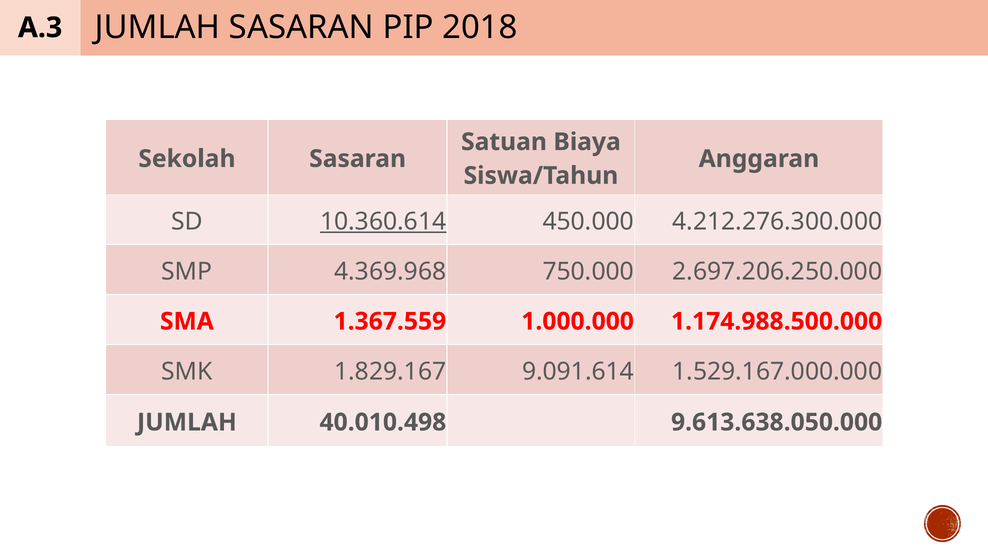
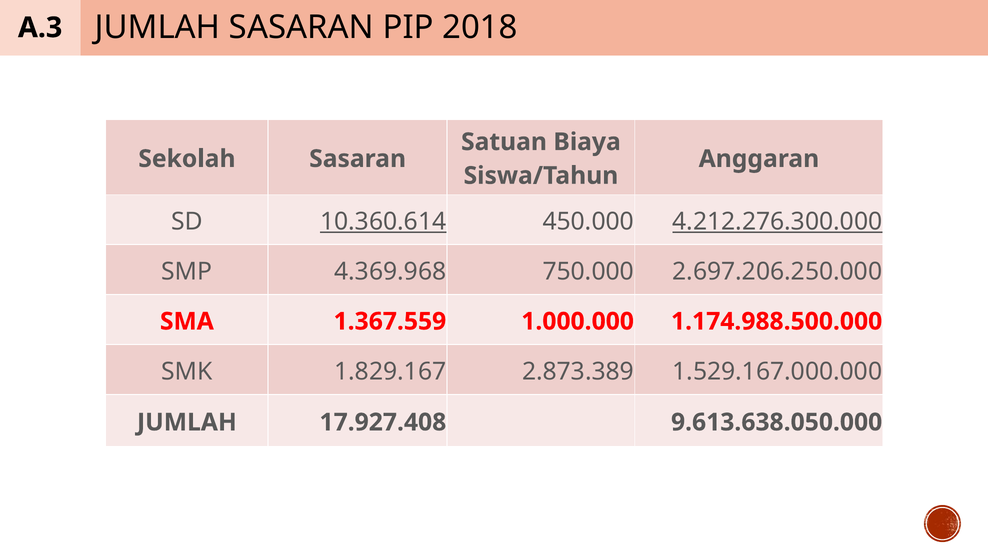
4.212.276.300.000 underline: none -> present
9.091.614: 9.091.614 -> 2.873.389
40.010.498: 40.010.498 -> 17.927.408
